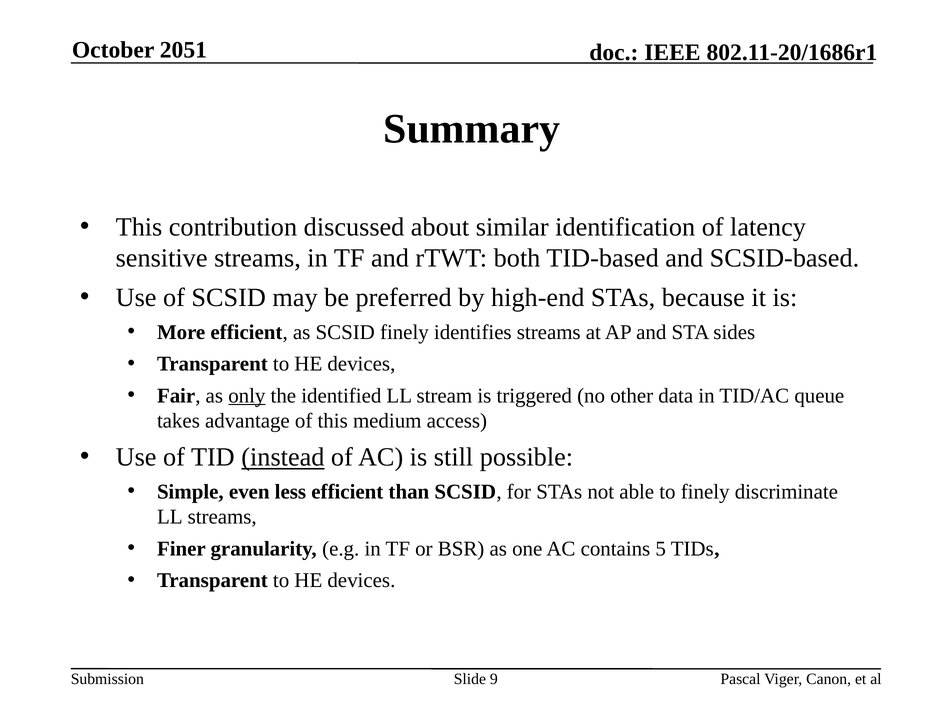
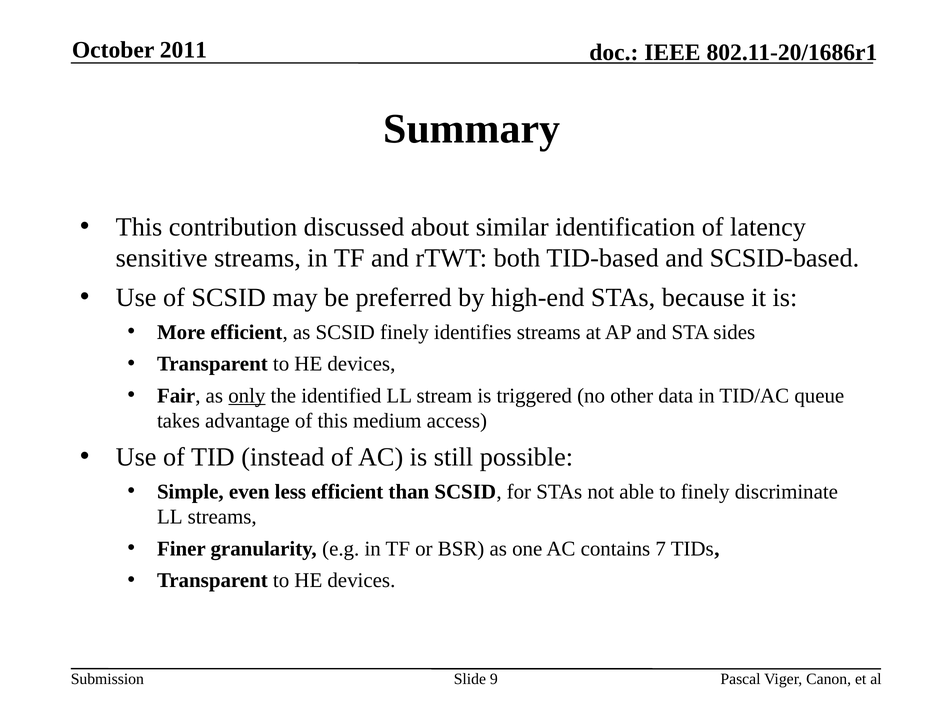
2051: 2051 -> 2011
instead underline: present -> none
5: 5 -> 7
